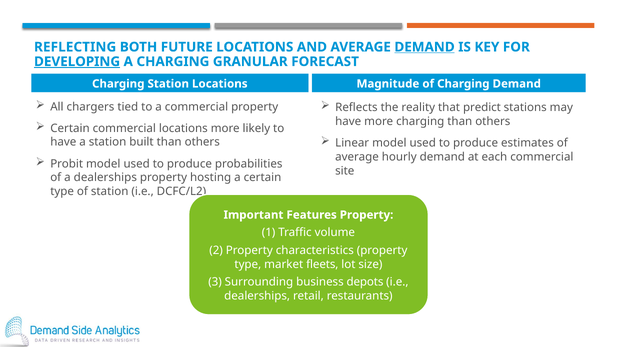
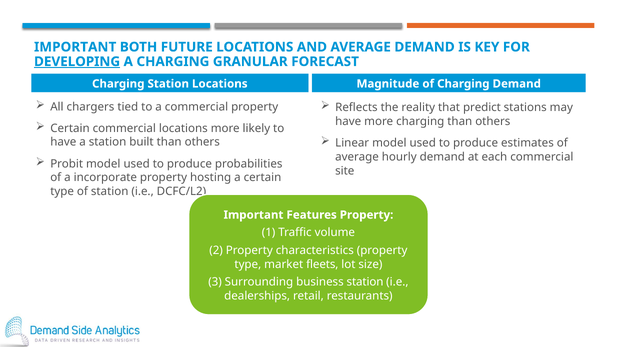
REFLECTING at (75, 47): REFLECTING -> IMPORTANT
DEMAND at (425, 47) underline: present -> none
a dealerships: dealerships -> incorporate
business depots: depots -> station
